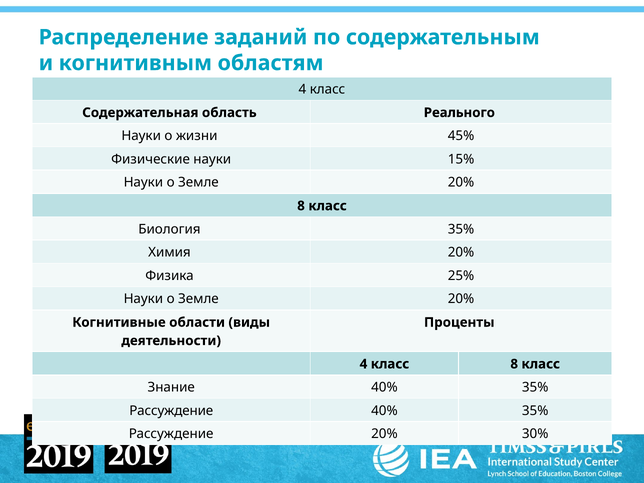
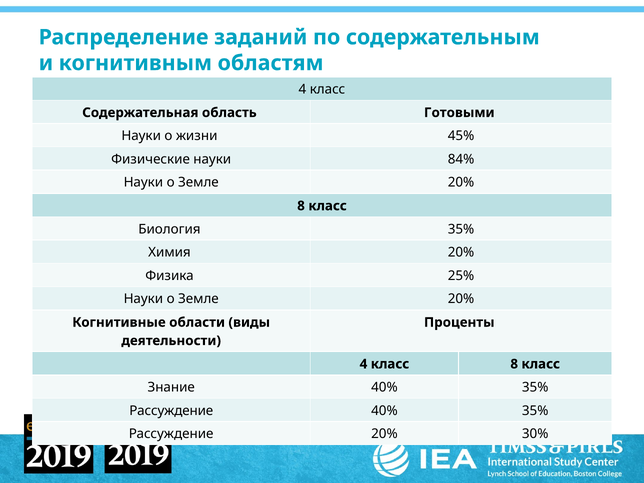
Реального: Реального -> Готовыми
15%: 15% -> 84%
